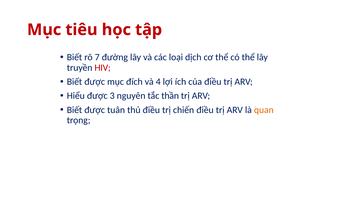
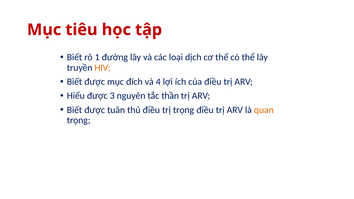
7: 7 -> 1
HIV colour: red -> orange
trị chiến: chiến -> trọng
